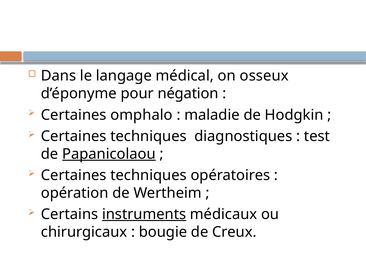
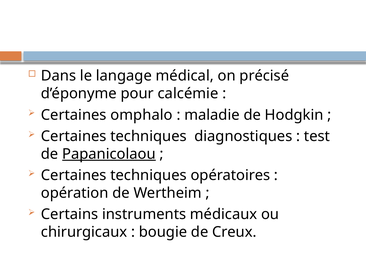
osseux: osseux -> précisé
négation: négation -> calcémie
instruments underline: present -> none
